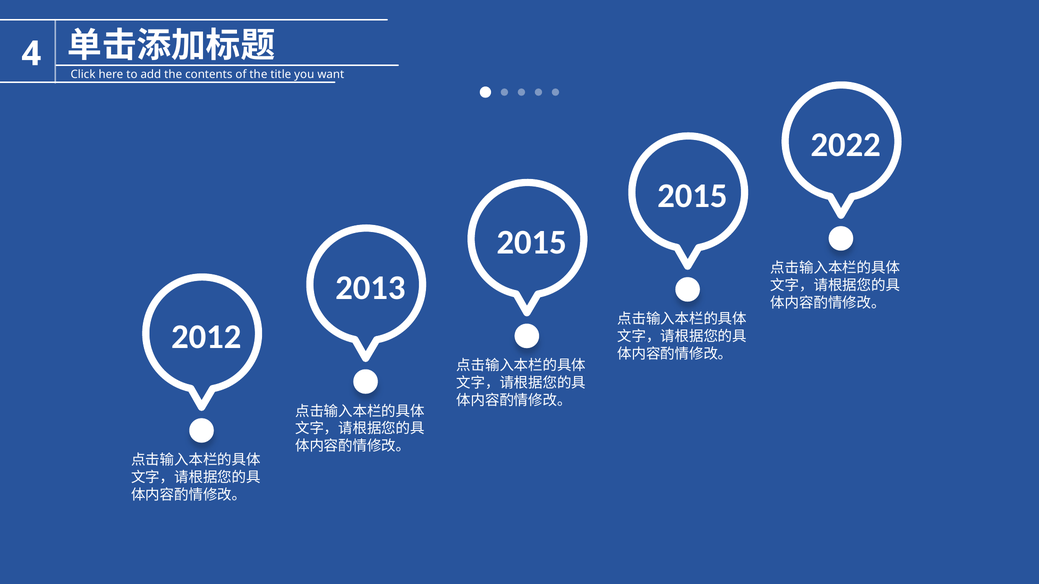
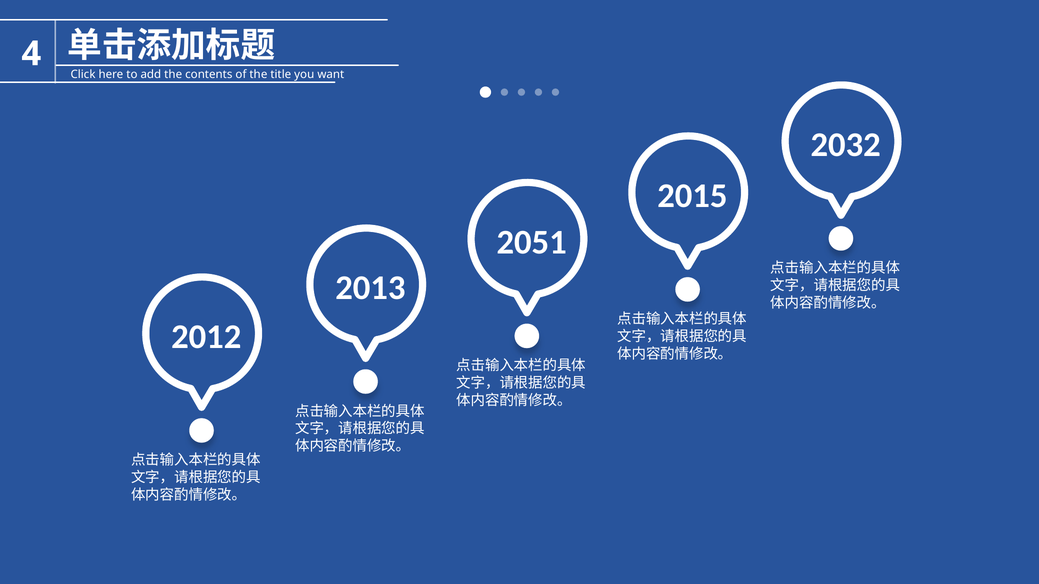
2022: 2022 -> 2032
2015 at (532, 242): 2015 -> 2051
